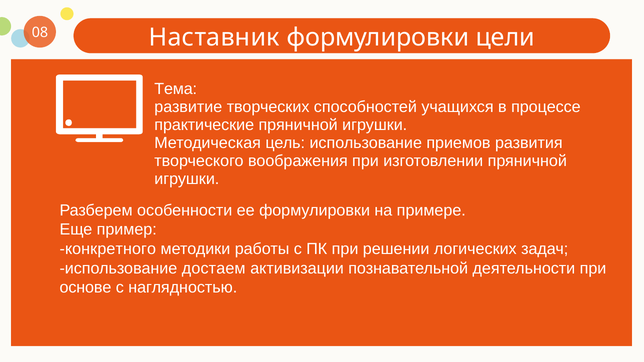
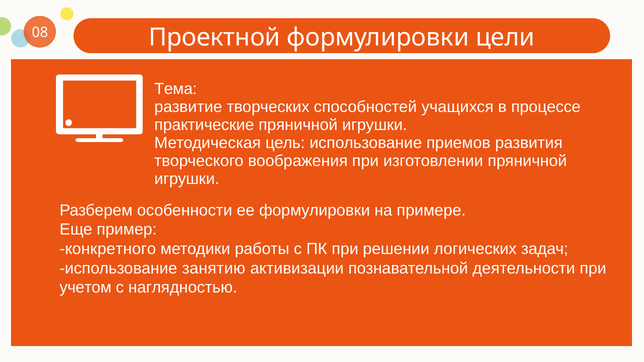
Наставник: Наставник -> Проектной
достаем: достаем -> занятию
основе: основе -> учетом
